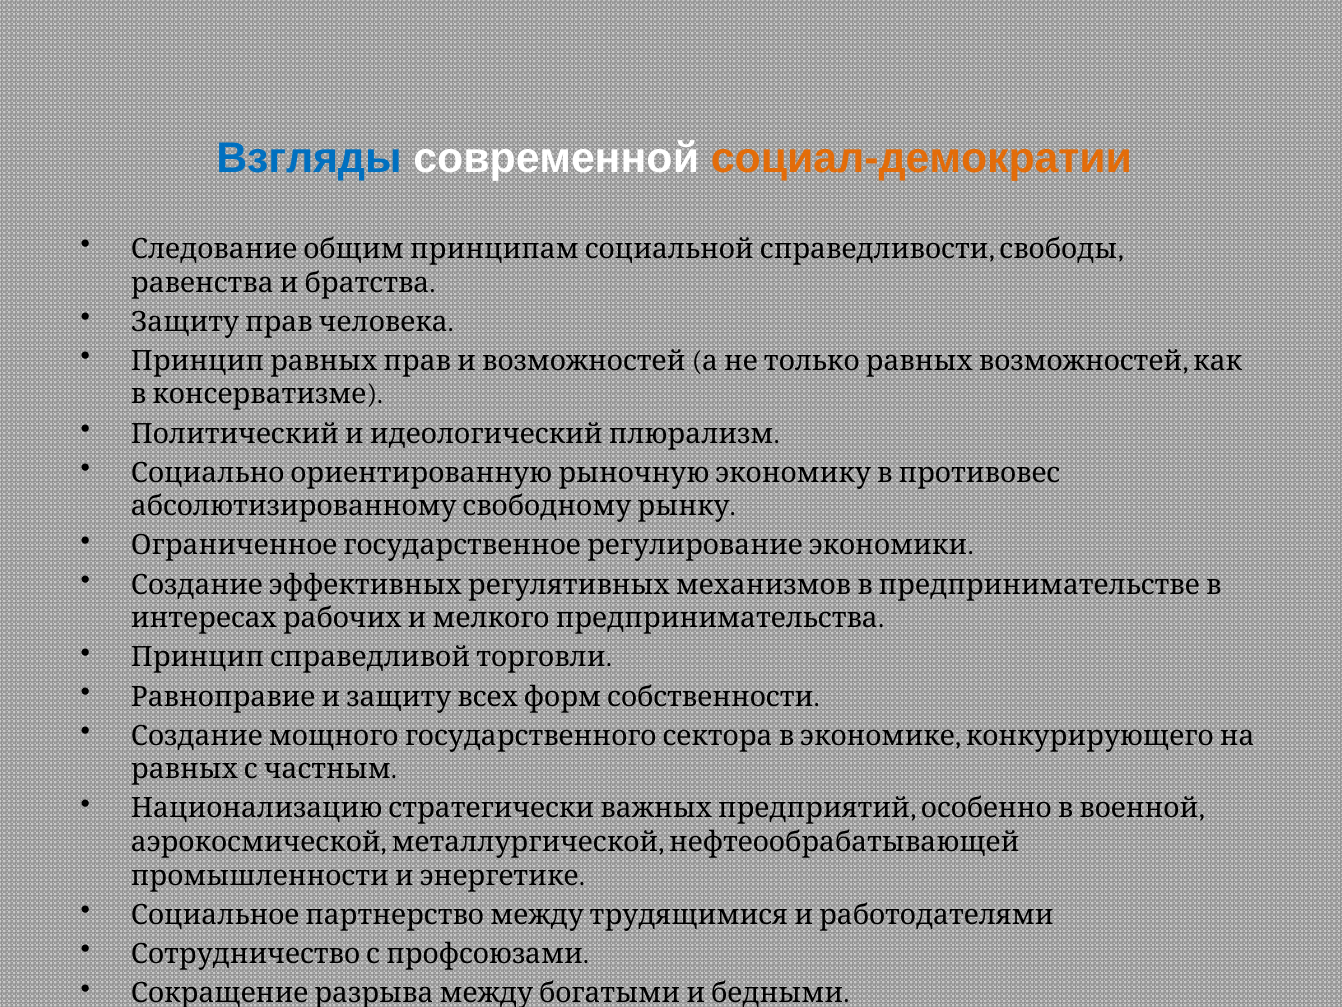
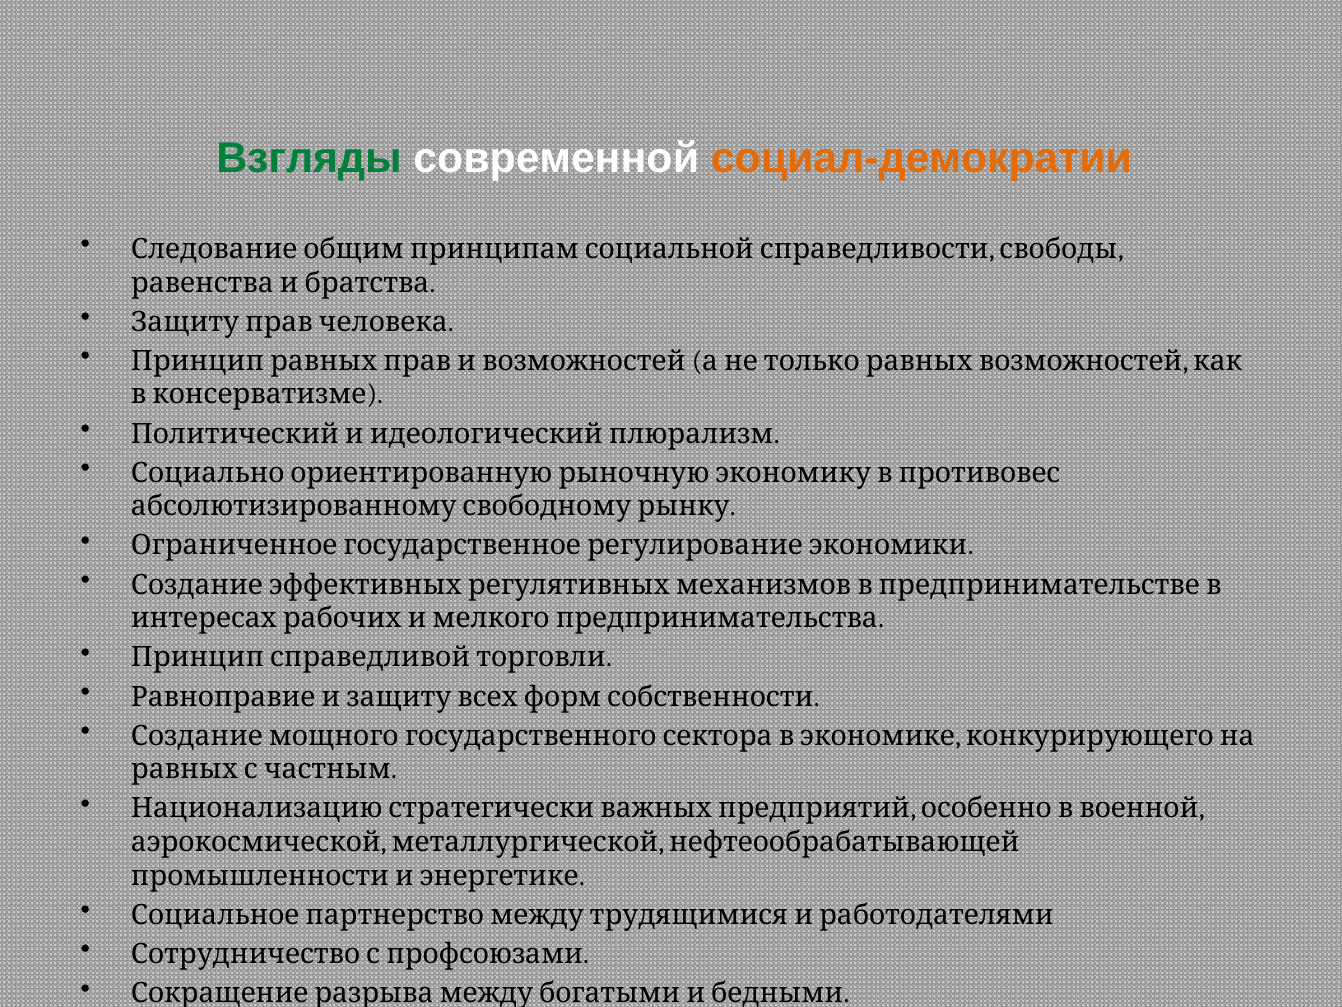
Взгляды colour: blue -> green
